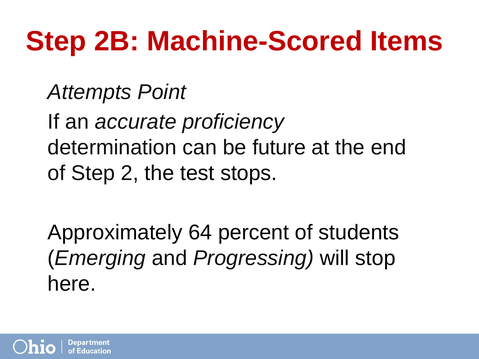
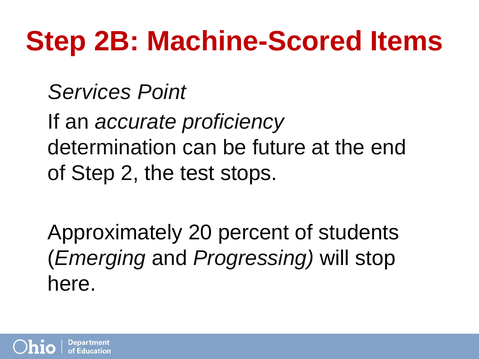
Attempts: Attempts -> Services
64: 64 -> 20
